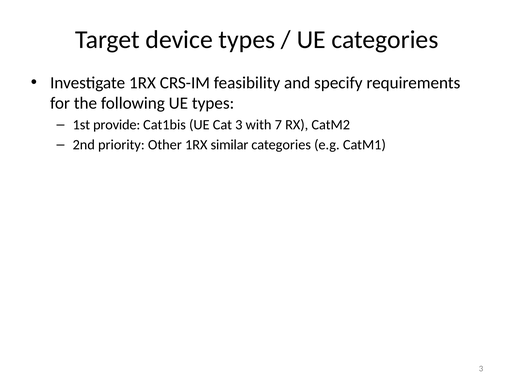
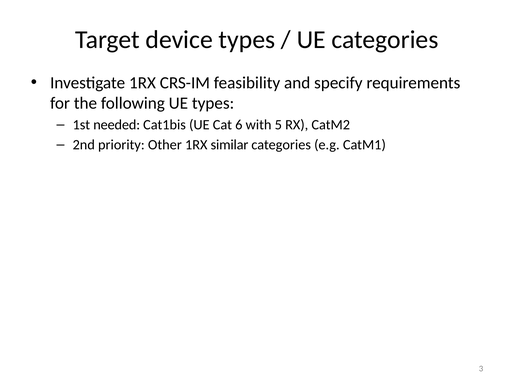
provide: provide -> needed
Cat 3: 3 -> 6
7: 7 -> 5
